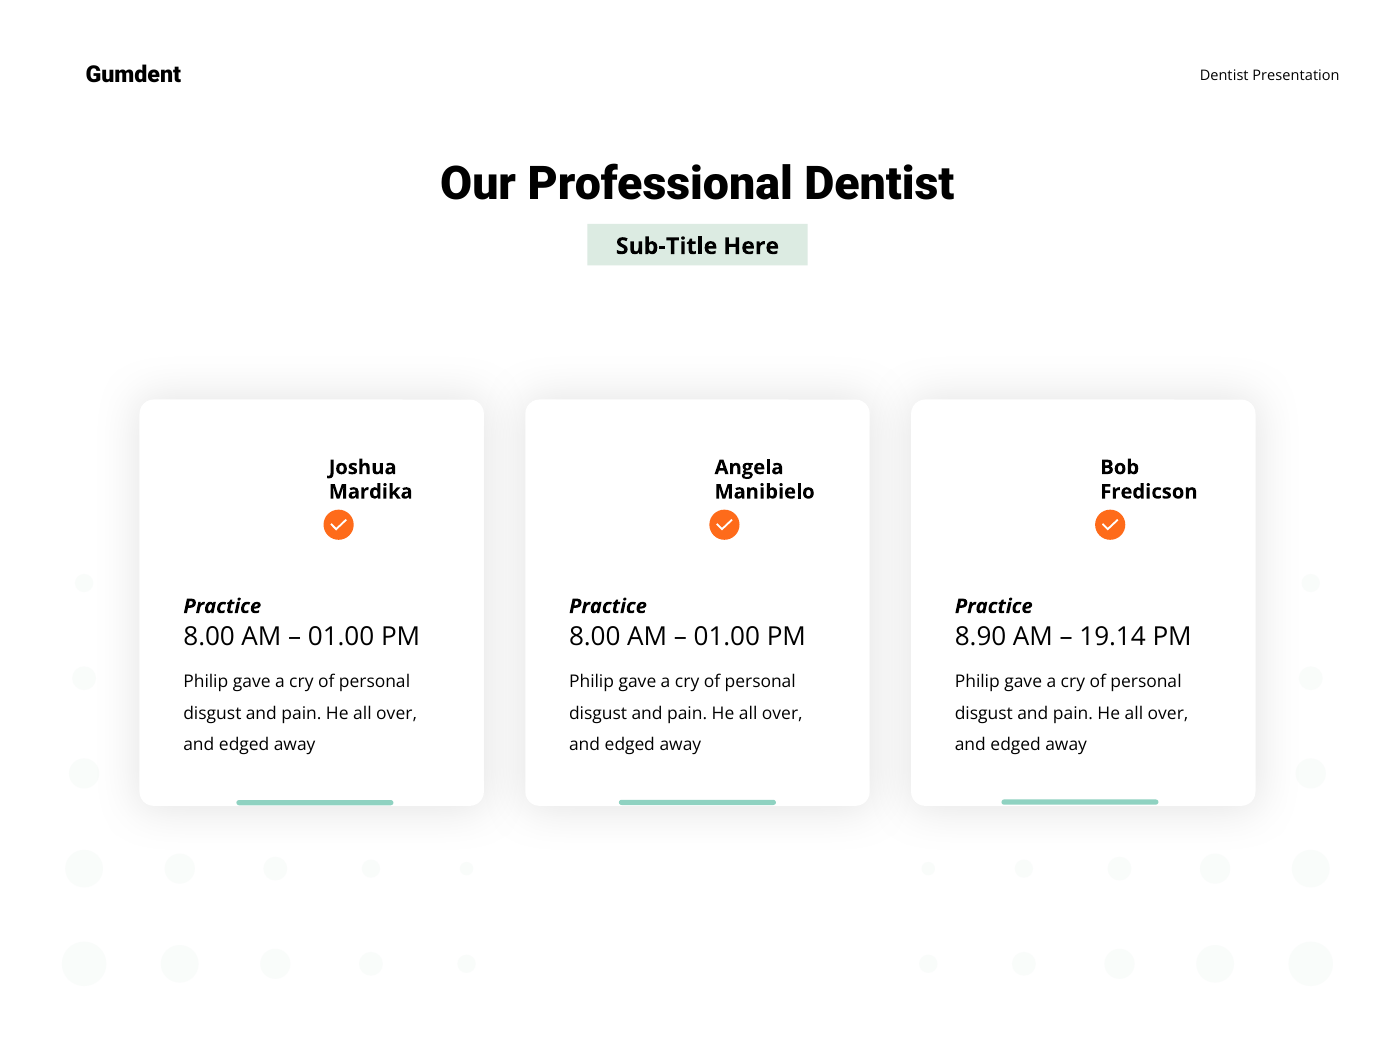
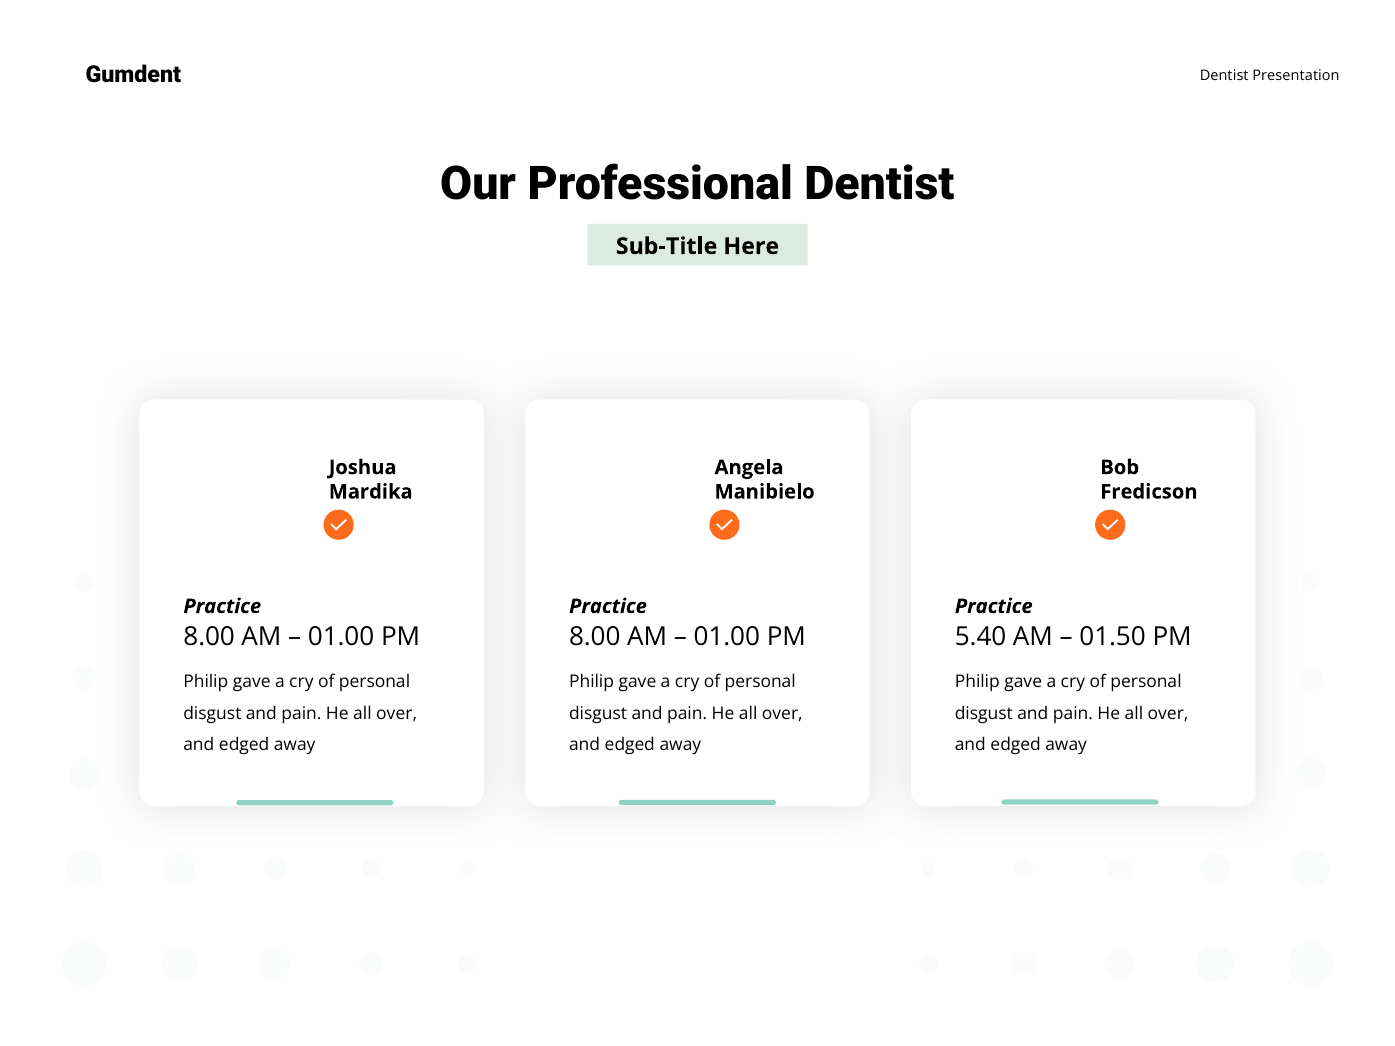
8.90: 8.90 -> 5.40
19.14: 19.14 -> 01.50
